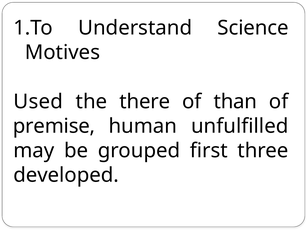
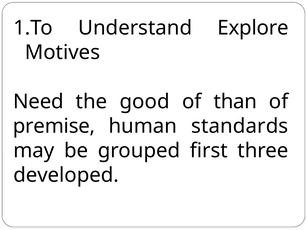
Science: Science -> Explore
Used: Used -> Need
there: there -> good
unfulfilled: unfulfilled -> standards
